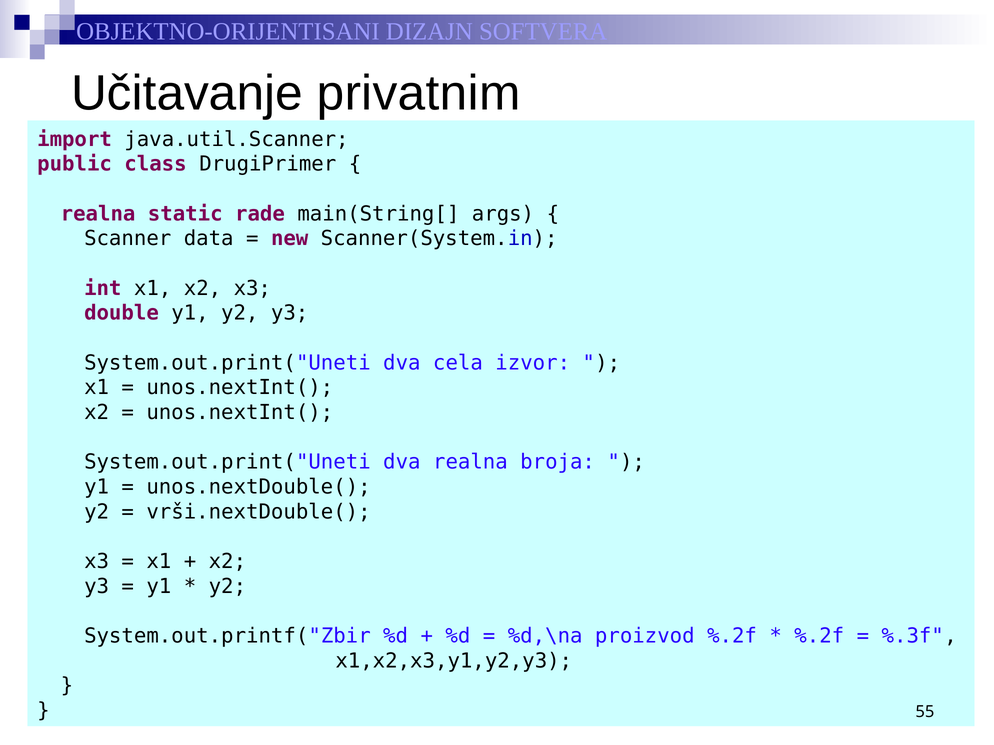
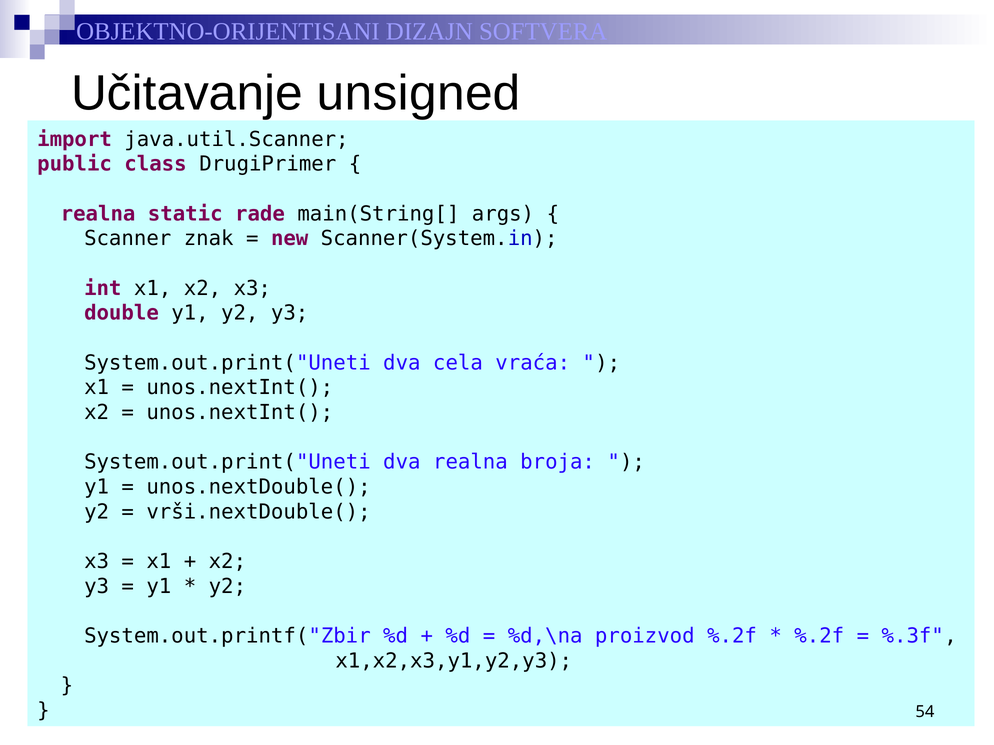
privatnim: privatnim -> unsigned
data: data -> znak
izvor: izvor -> vraća
55: 55 -> 54
